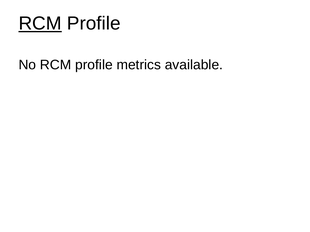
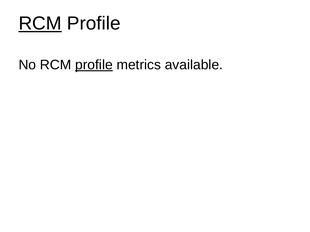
profile at (94, 65) underline: none -> present
